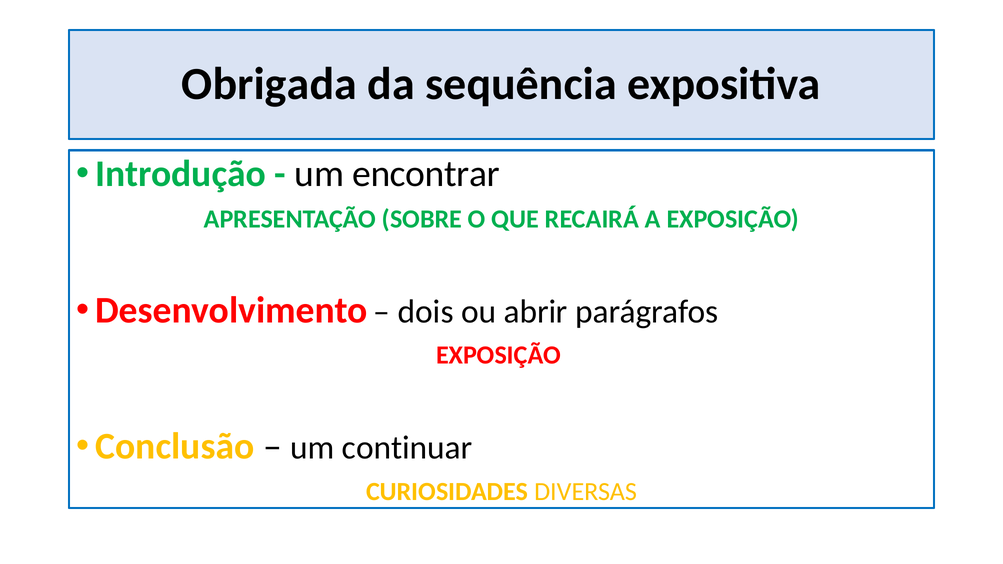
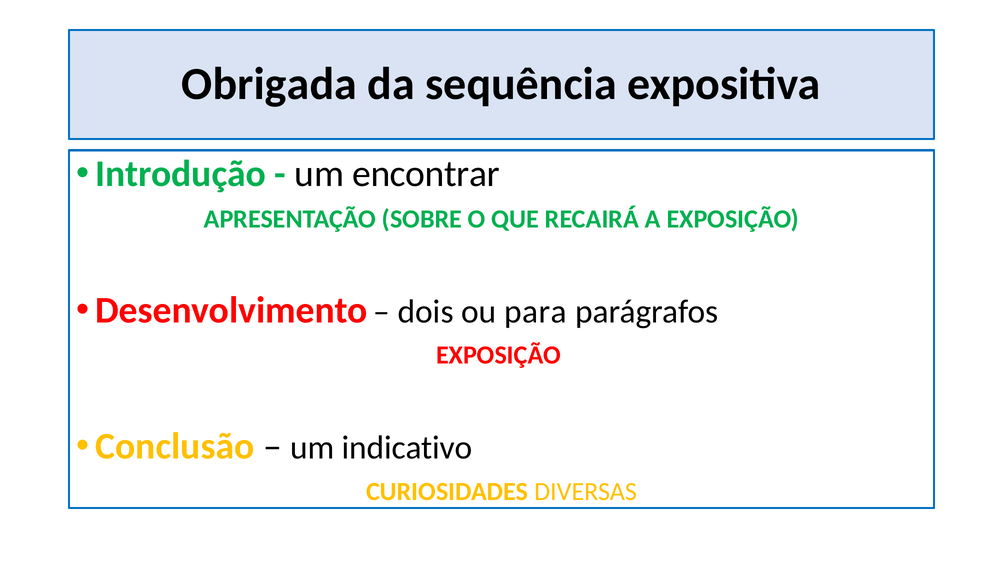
abrir: abrir -> para
continuar: continuar -> indicativo
